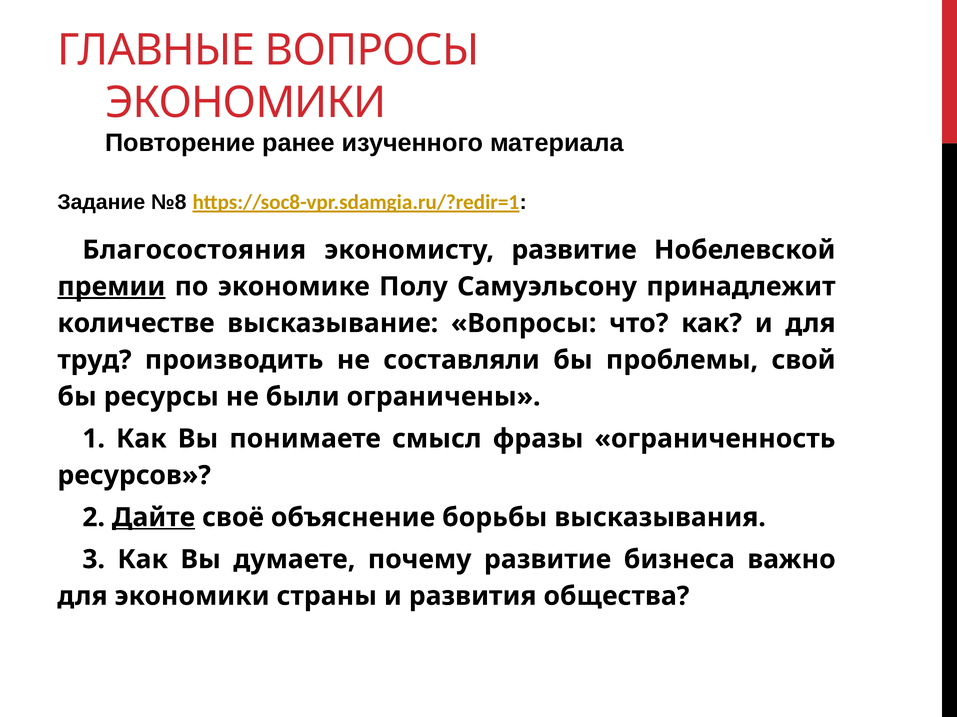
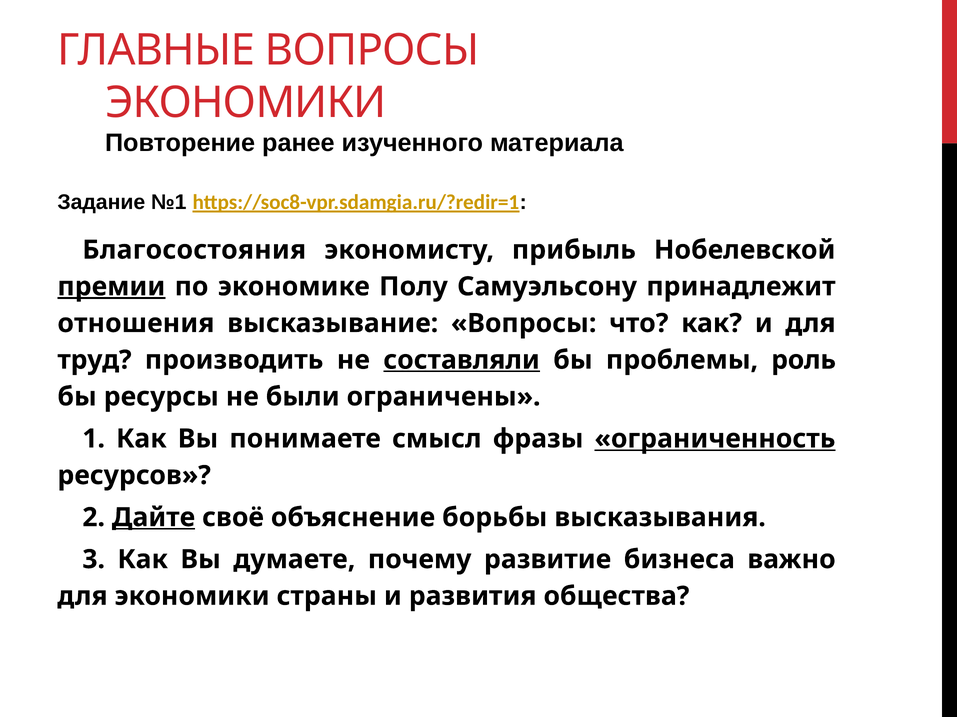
№8: №8 -> №1
экономисту развитие: развитие -> прибыль
количестве: количестве -> отношения
составляли underline: none -> present
свой: свой -> роль
ограниченность underline: none -> present
